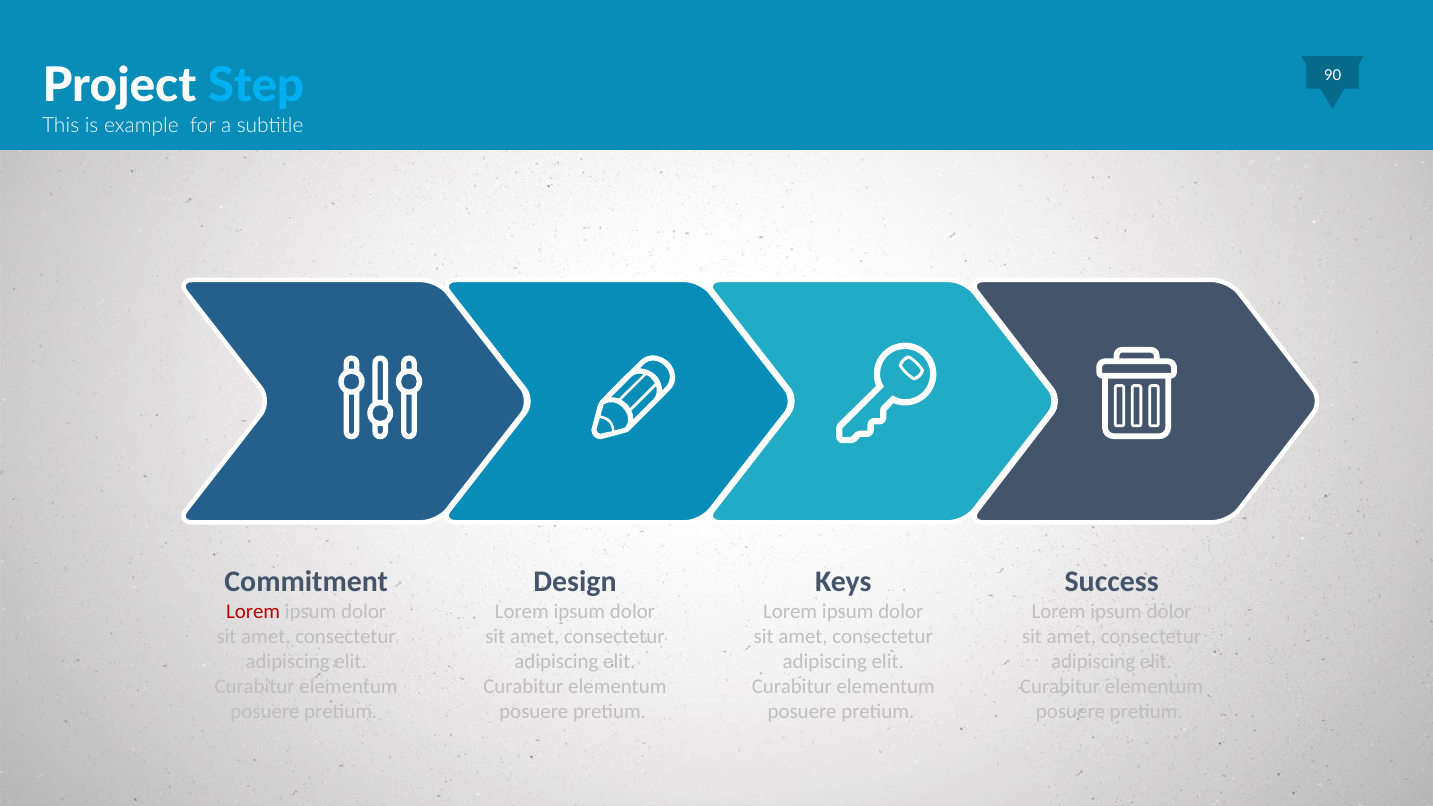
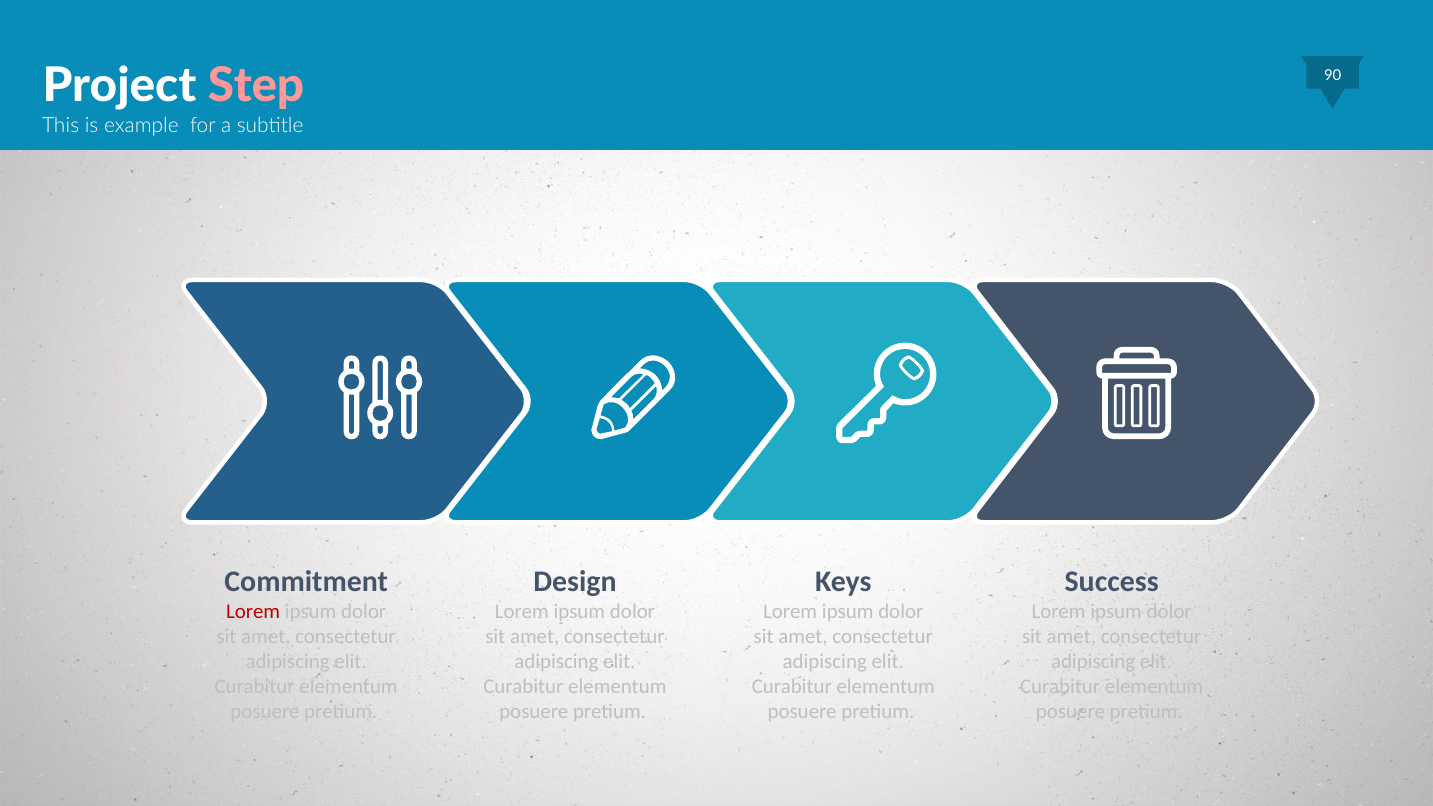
Step colour: light blue -> pink
